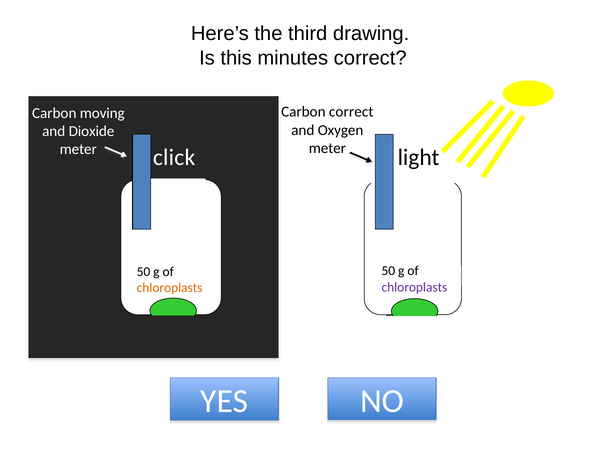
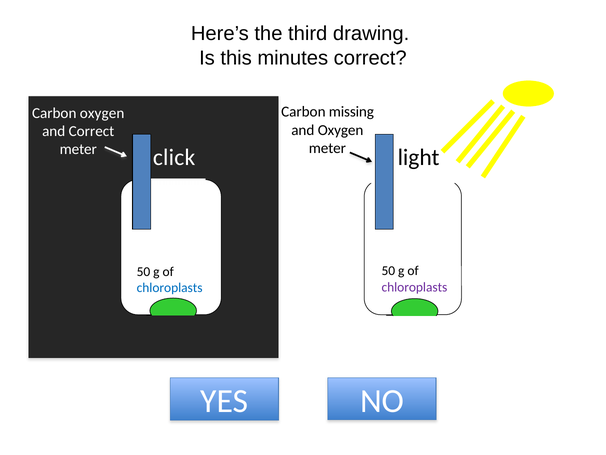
Carbon correct: correct -> missing
Carbon moving: moving -> oxygen
and Dioxide: Dioxide -> Correct
chloroplasts at (170, 288) colour: orange -> blue
